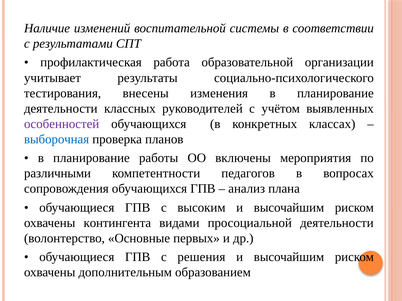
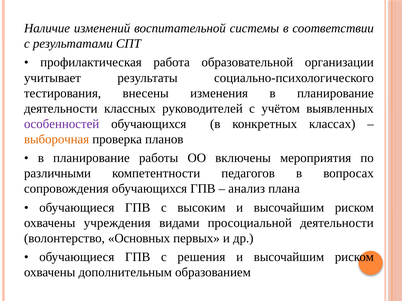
выборочная colour: blue -> orange
контингента: контингента -> учреждения
Основные: Основные -> Основных
